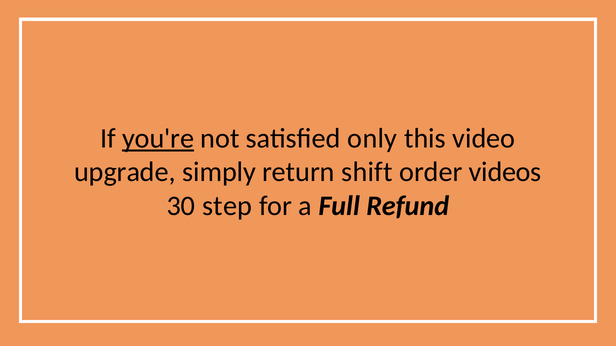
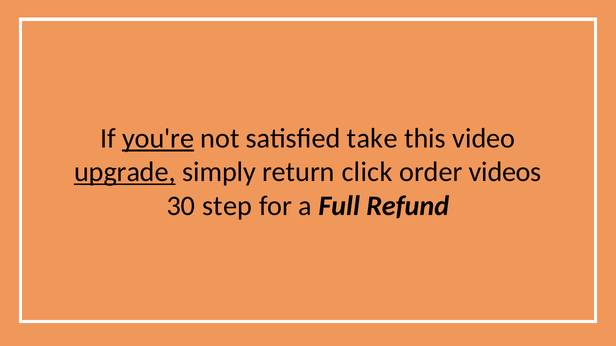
only: only -> take
upgrade underline: none -> present
shift: shift -> click
